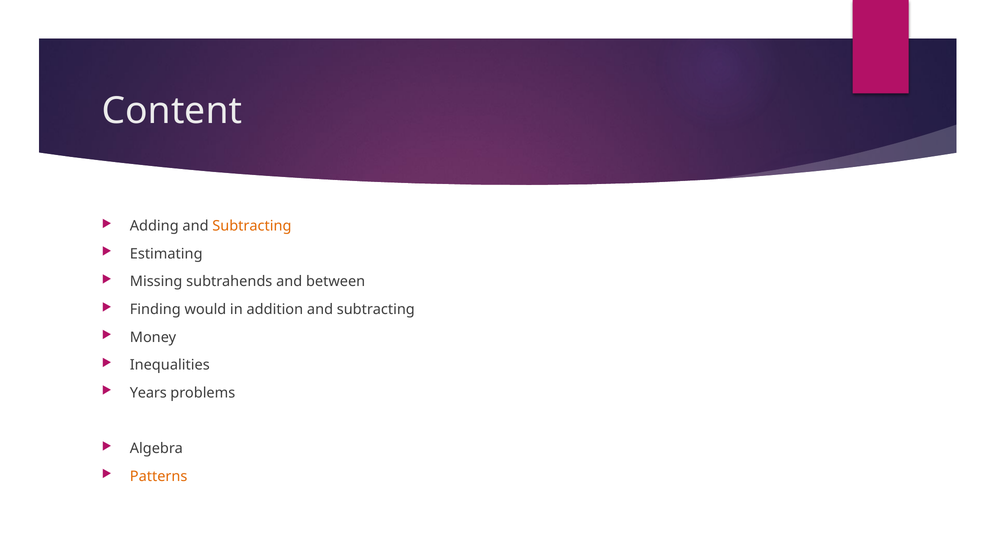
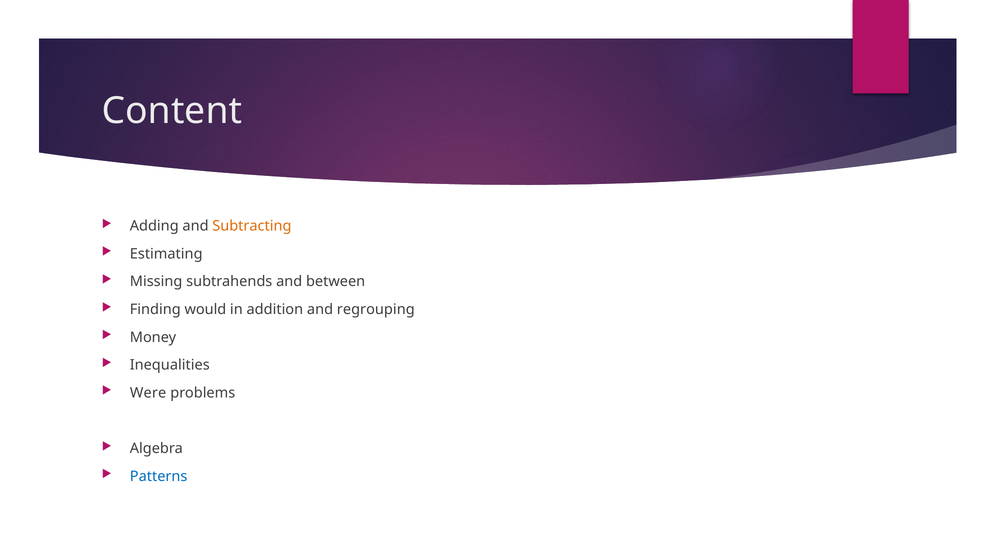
addition and subtracting: subtracting -> regrouping
Years: Years -> Were
Patterns colour: orange -> blue
